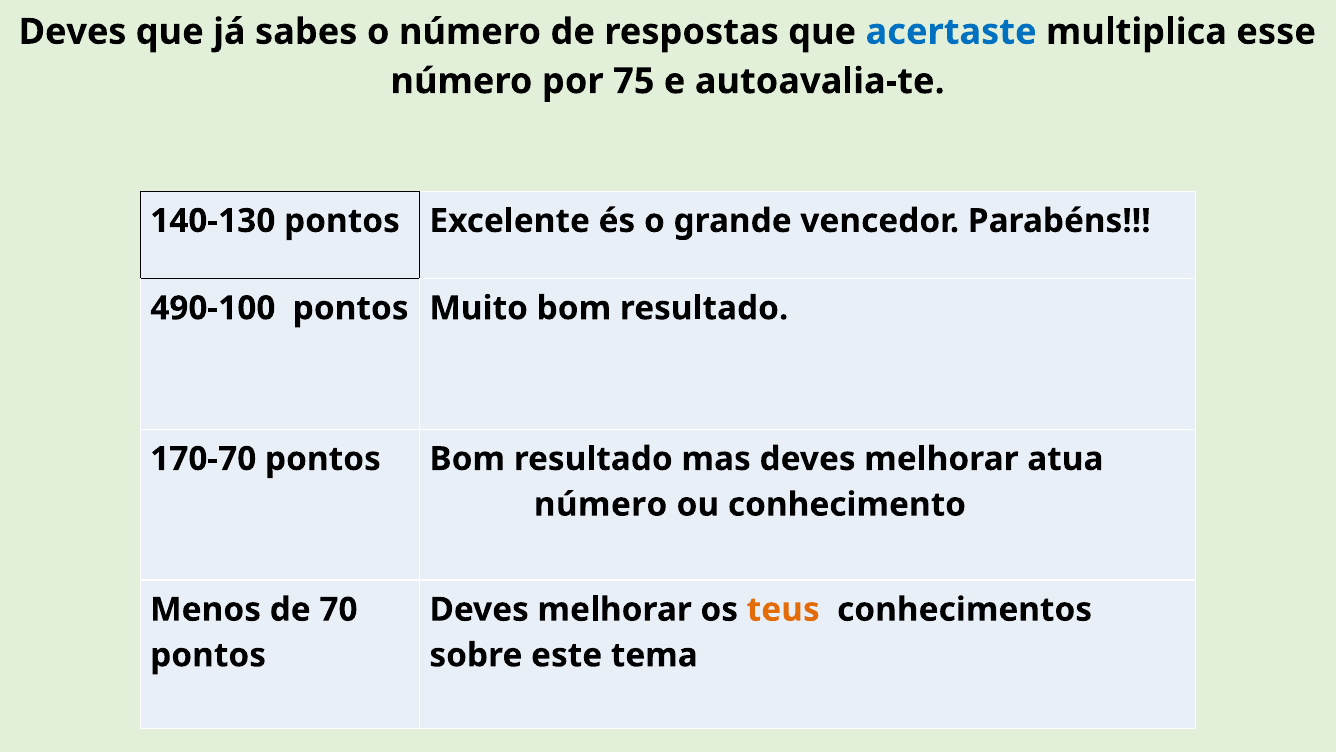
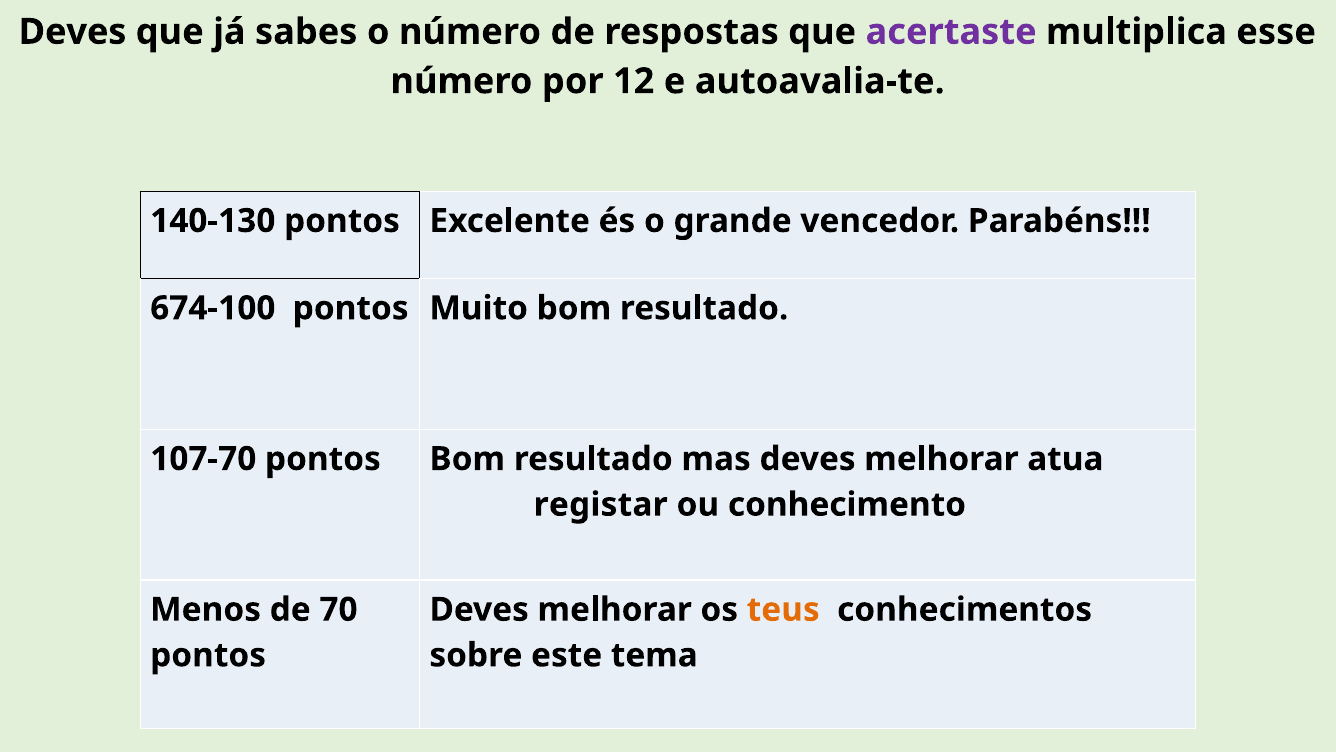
acertaste colour: blue -> purple
75: 75 -> 12
490-100: 490-100 -> 674-100
170-70: 170-70 -> 107-70
número at (601, 504): número -> registar
